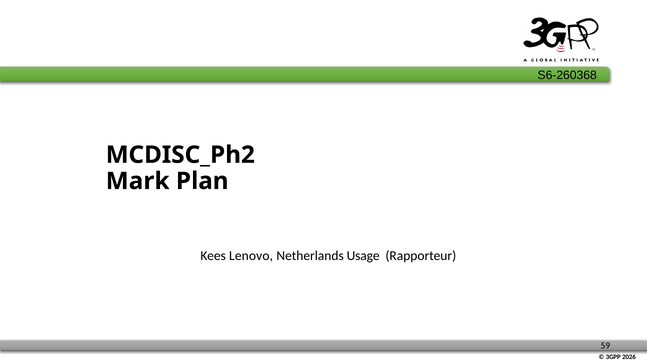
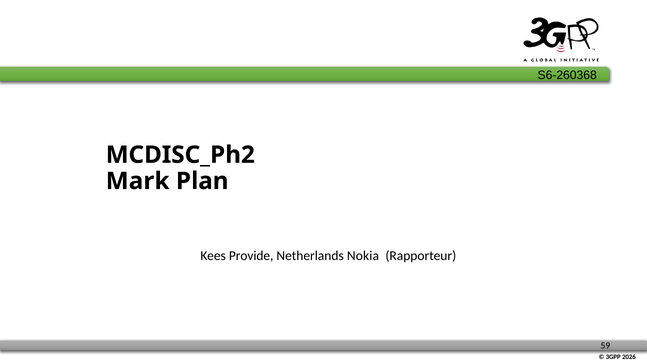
Lenovo: Lenovo -> Provide
Usage: Usage -> Nokia
